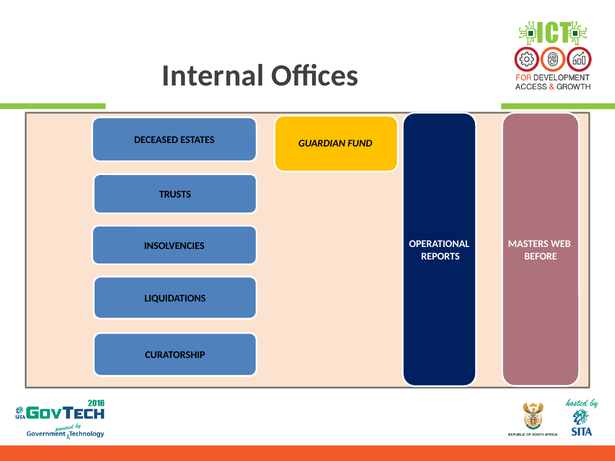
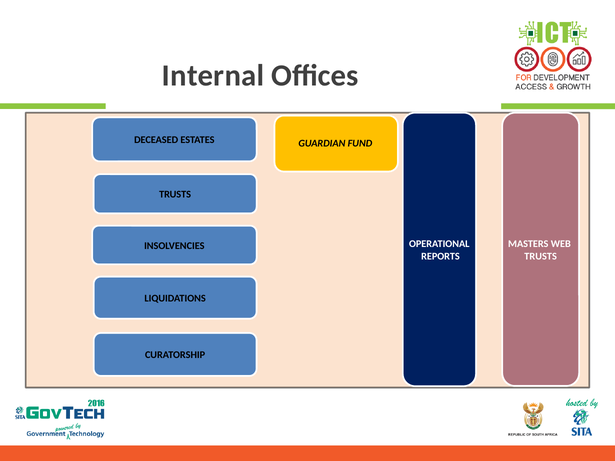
BEFORE at (541, 256): BEFORE -> TRUSTS
